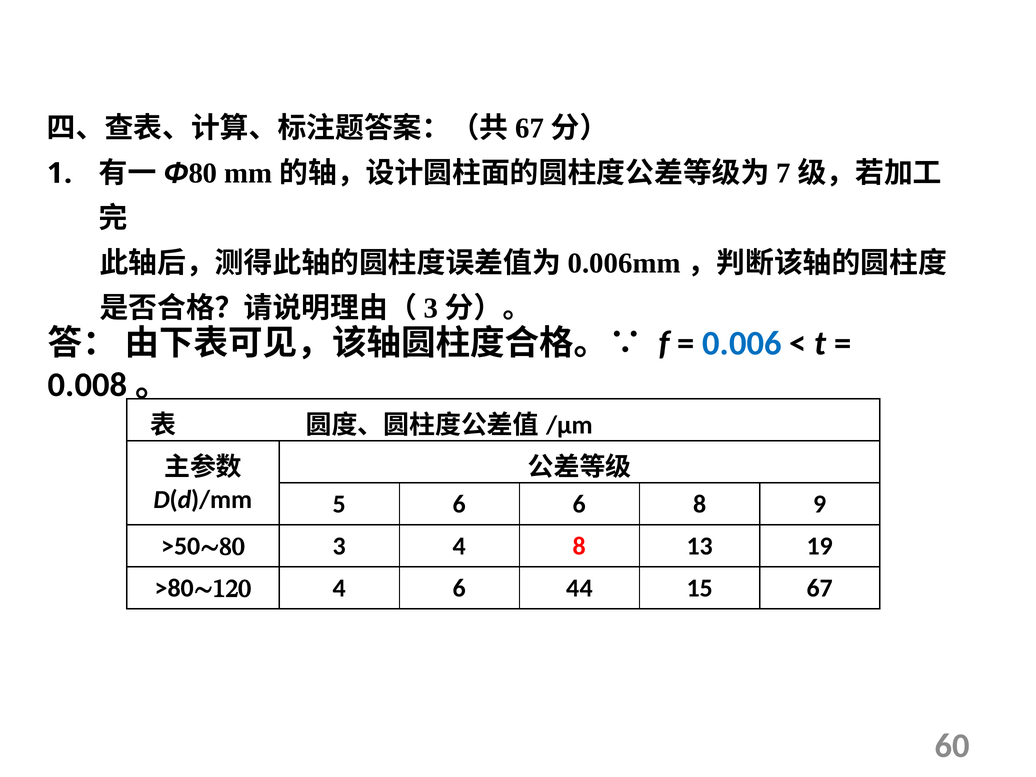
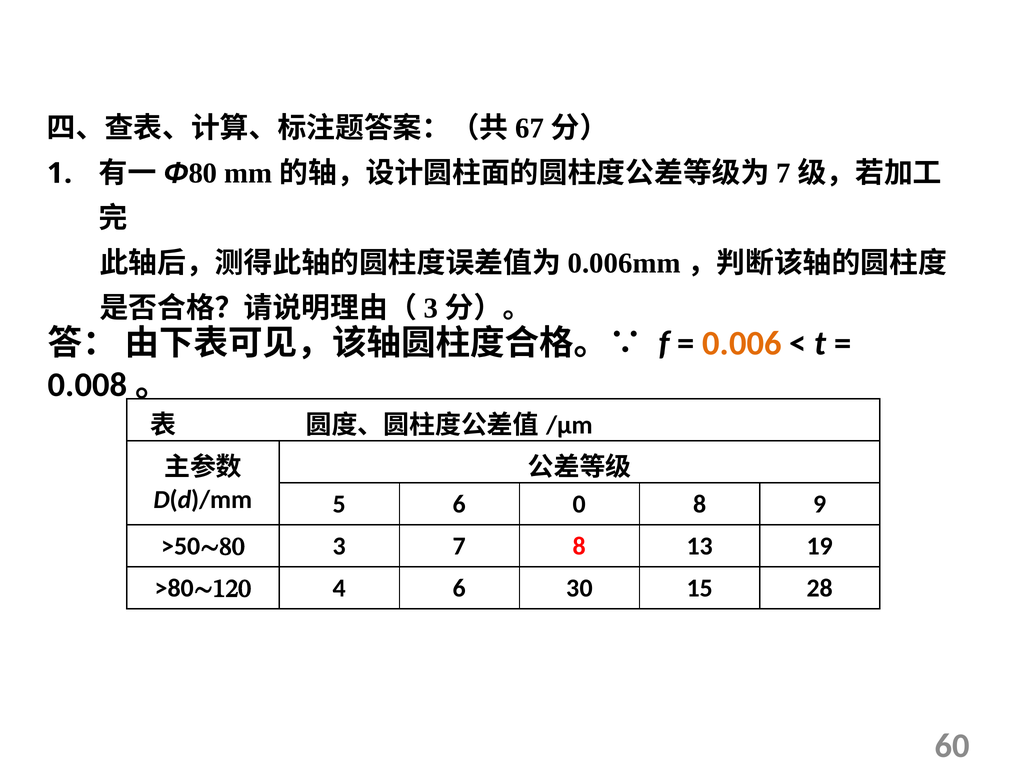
0.006 colour: blue -> orange
6 6: 6 -> 0
3 4: 4 -> 7
44: 44 -> 30
67: 67 -> 28
